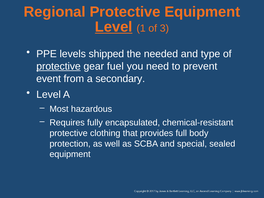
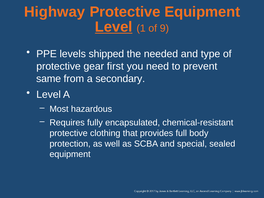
Regional: Regional -> Highway
3: 3 -> 9
protective at (59, 66) underline: present -> none
fuel: fuel -> first
event: event -> same
